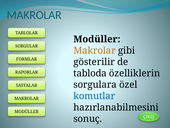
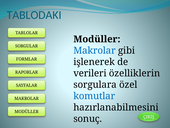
MAKROLAR at (34, 15): MAKROLAR -> TABLODAKI
Makrolar at (95, 50) colour: orange -> blue
gösterilir: gösterilir -> işlenerek
tabloda: tabloda -> verileri
